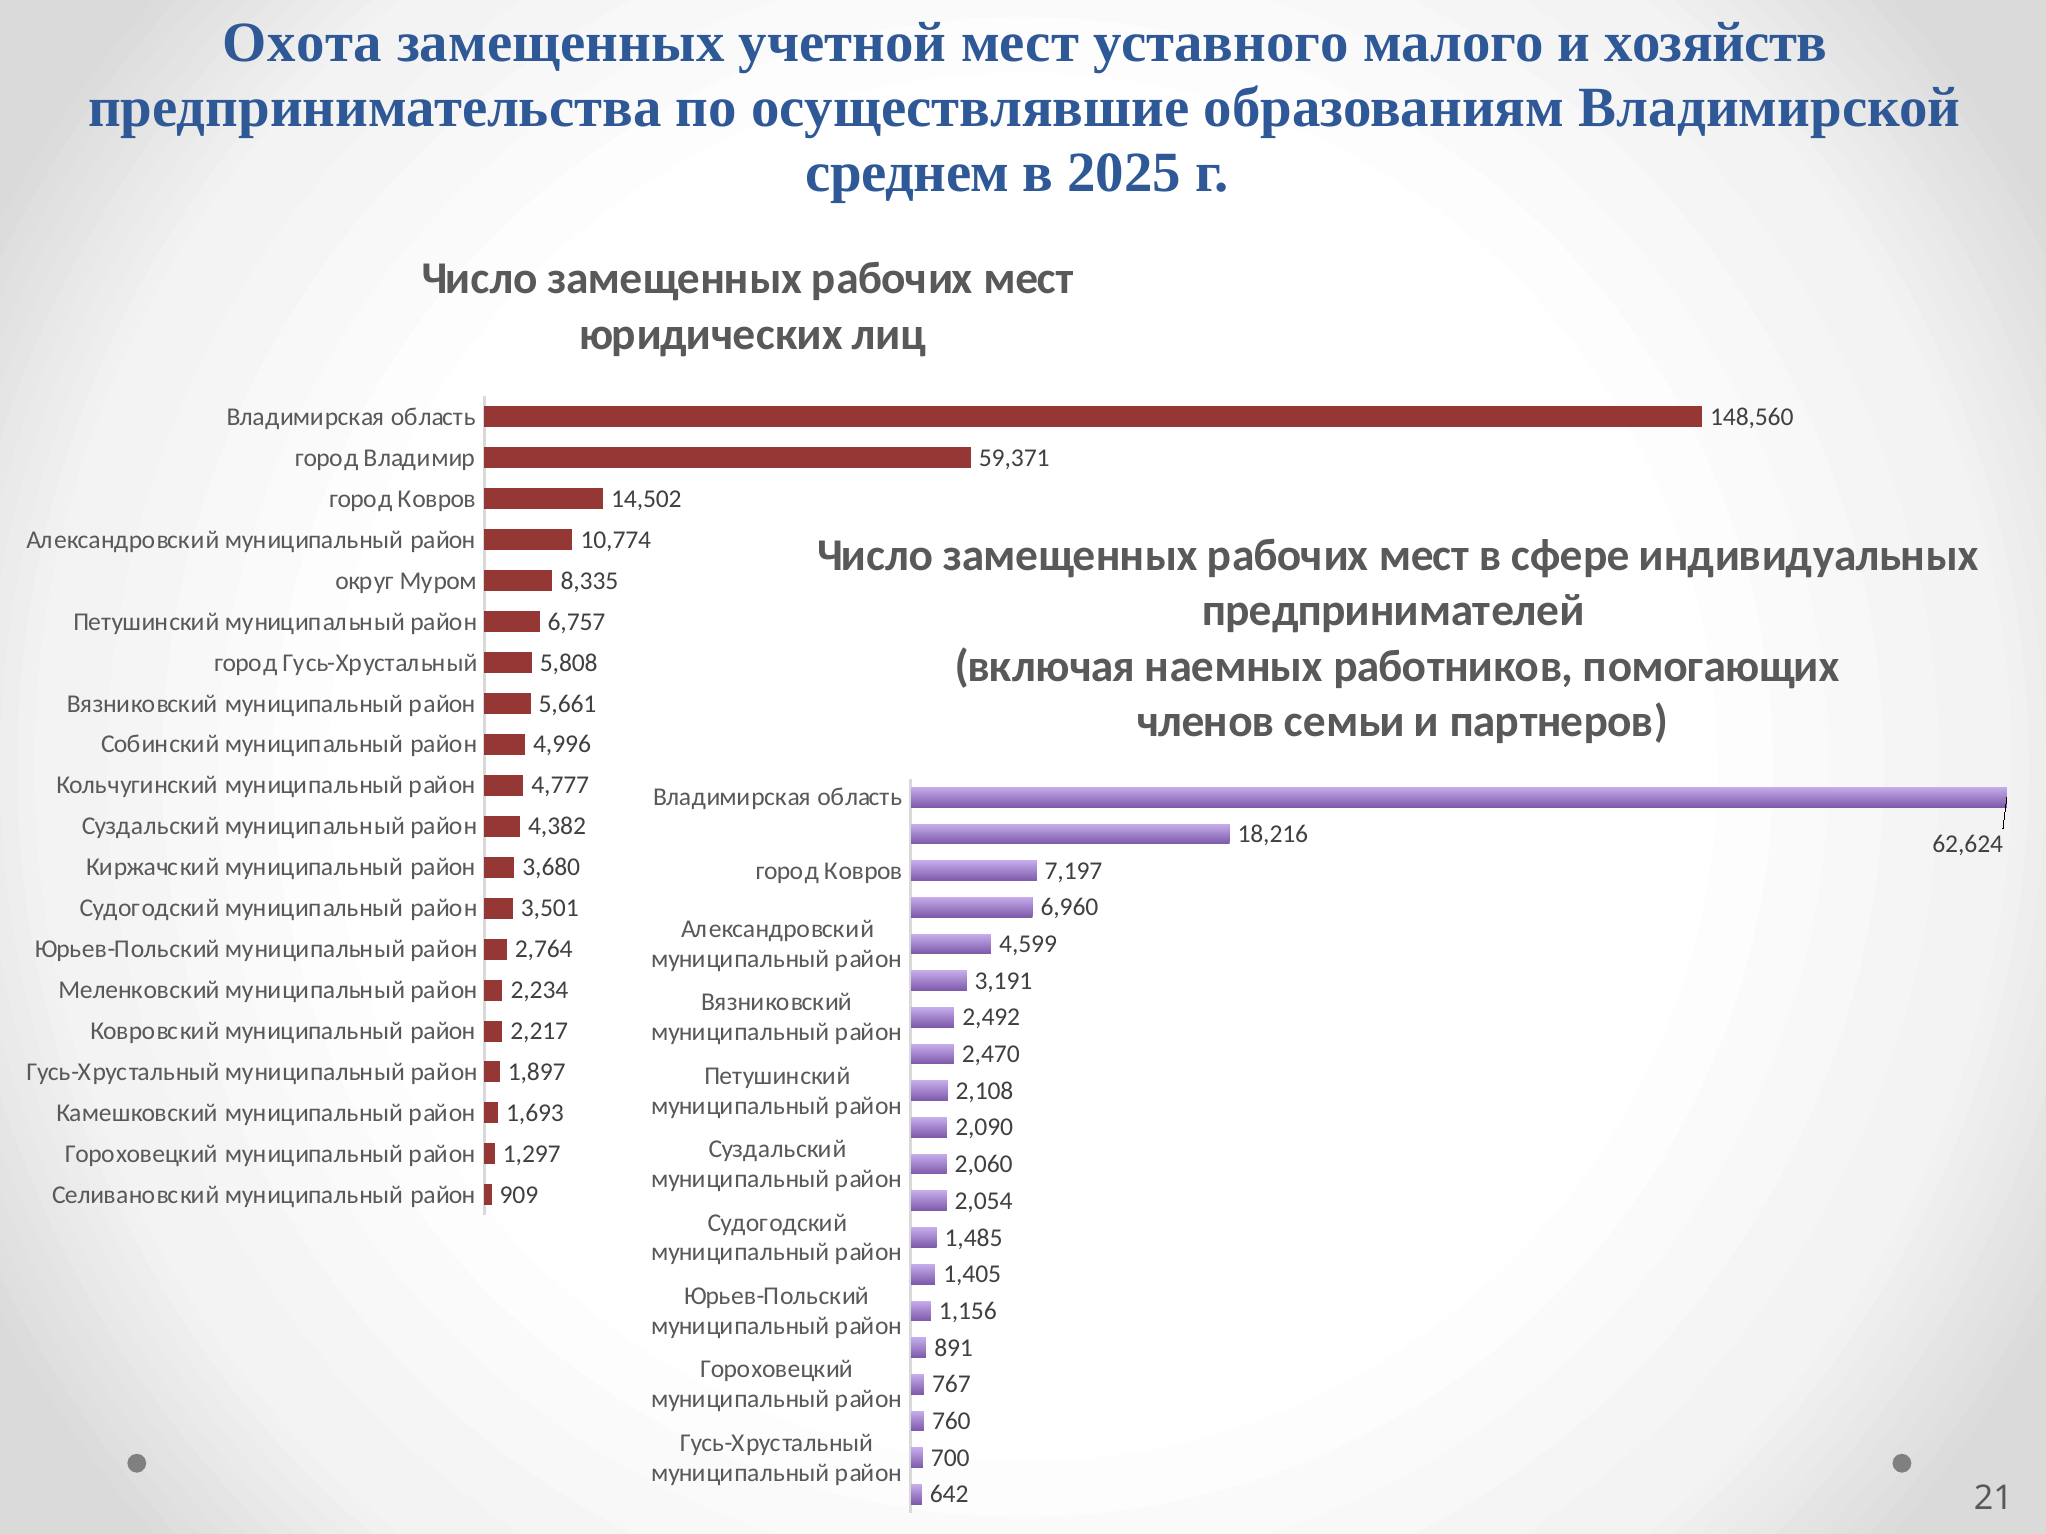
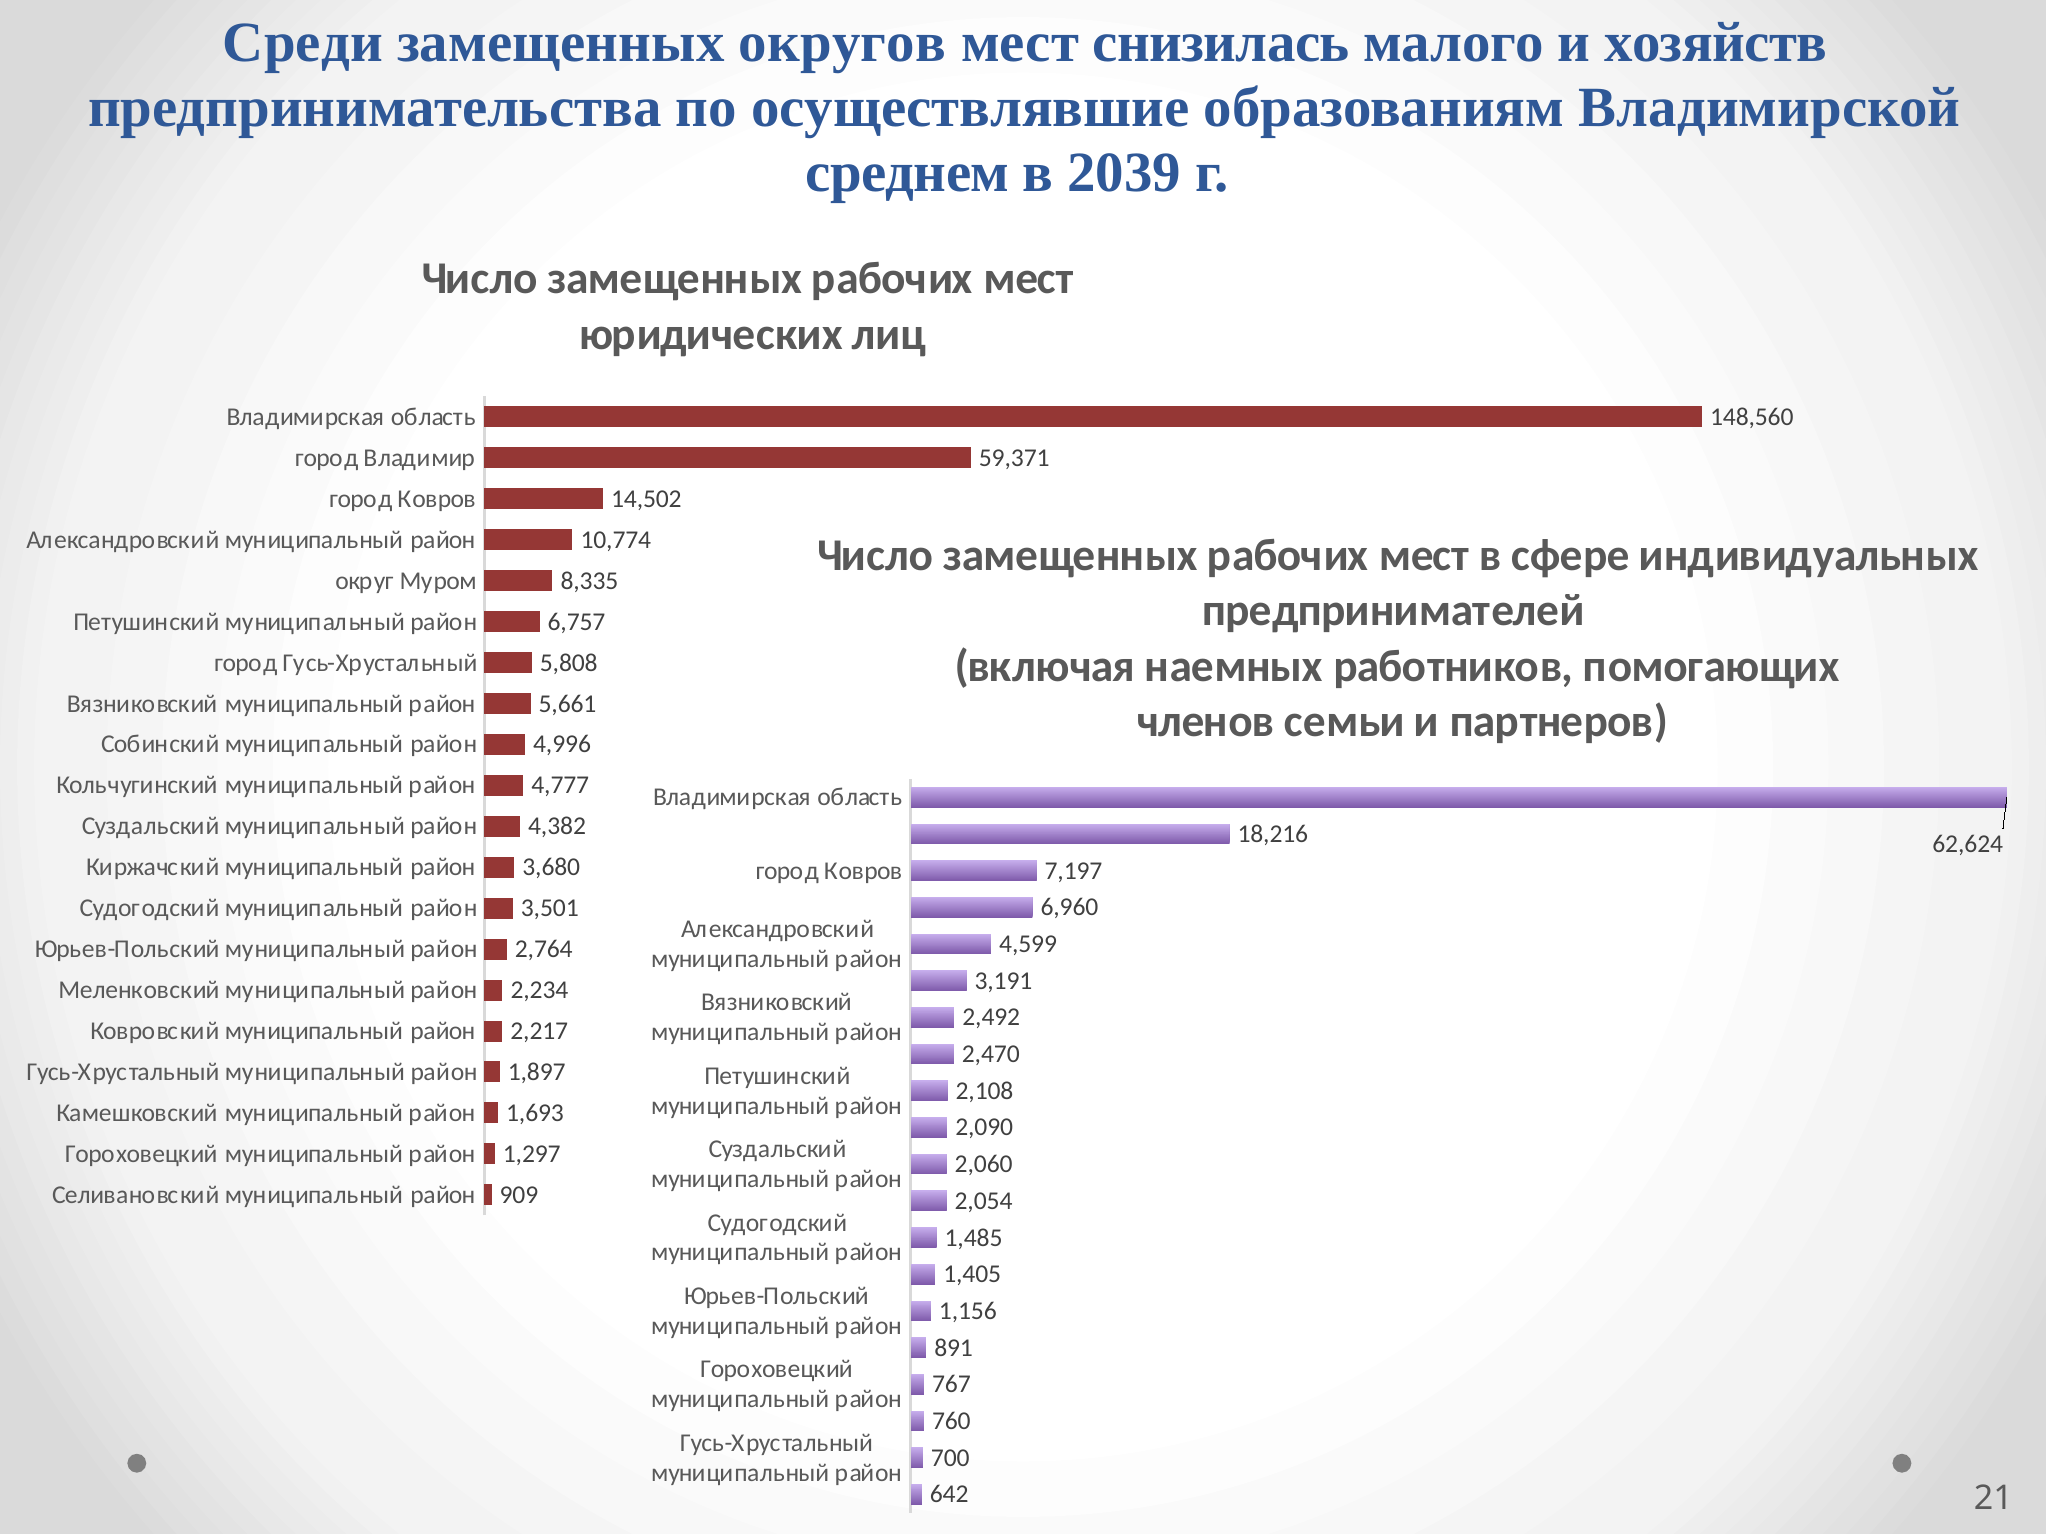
Охота: Охота -> Среди
учетной: учетной -> округов
уставного: уставного -> снизилась
2025: 2025 -> 2039
